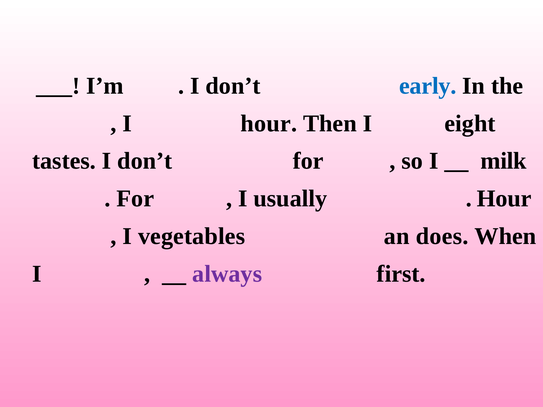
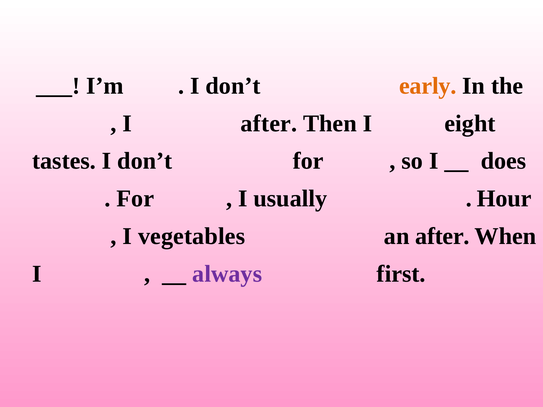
early colour: blue -> orange
I hour: hour -> after
milk: milk -> does
an does: does -> after
